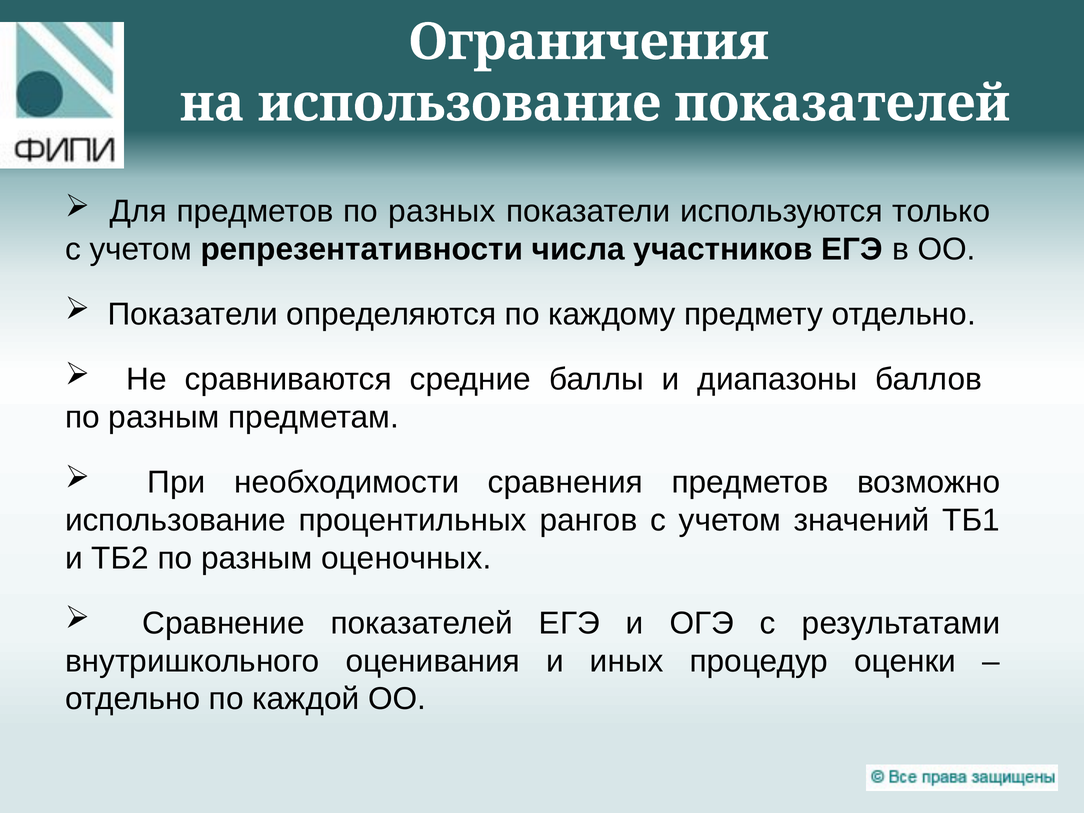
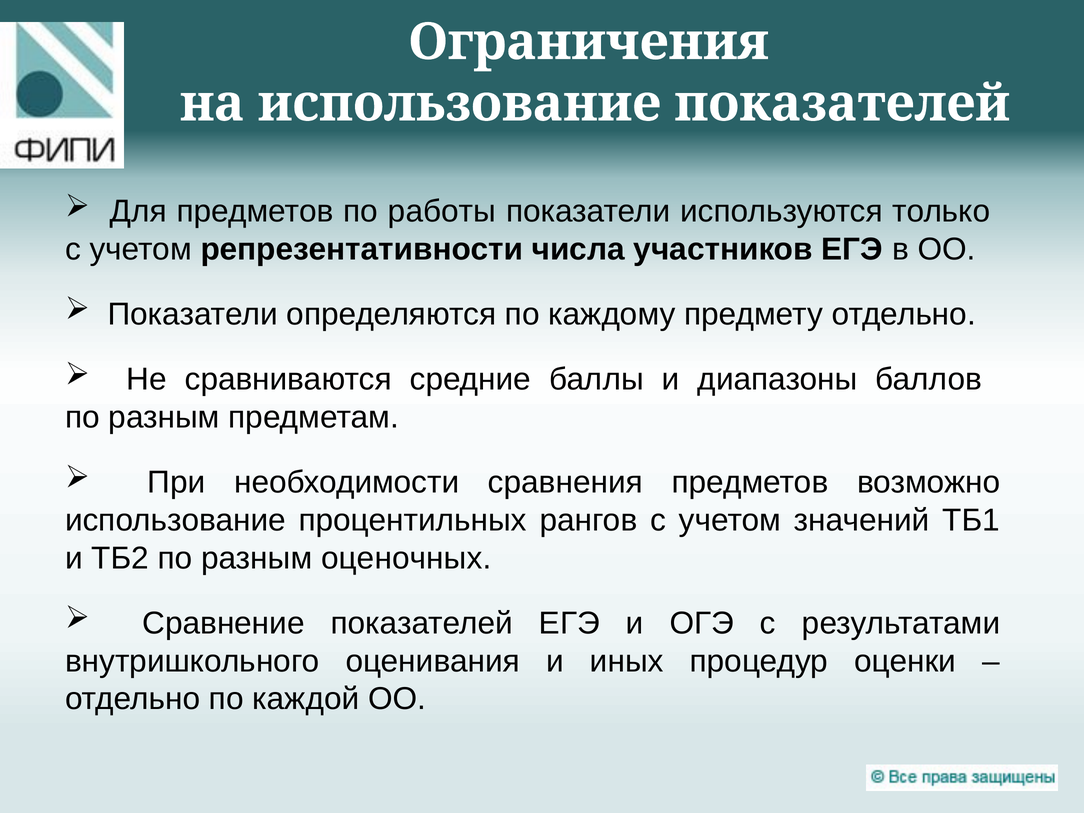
разных: разных -> работы
